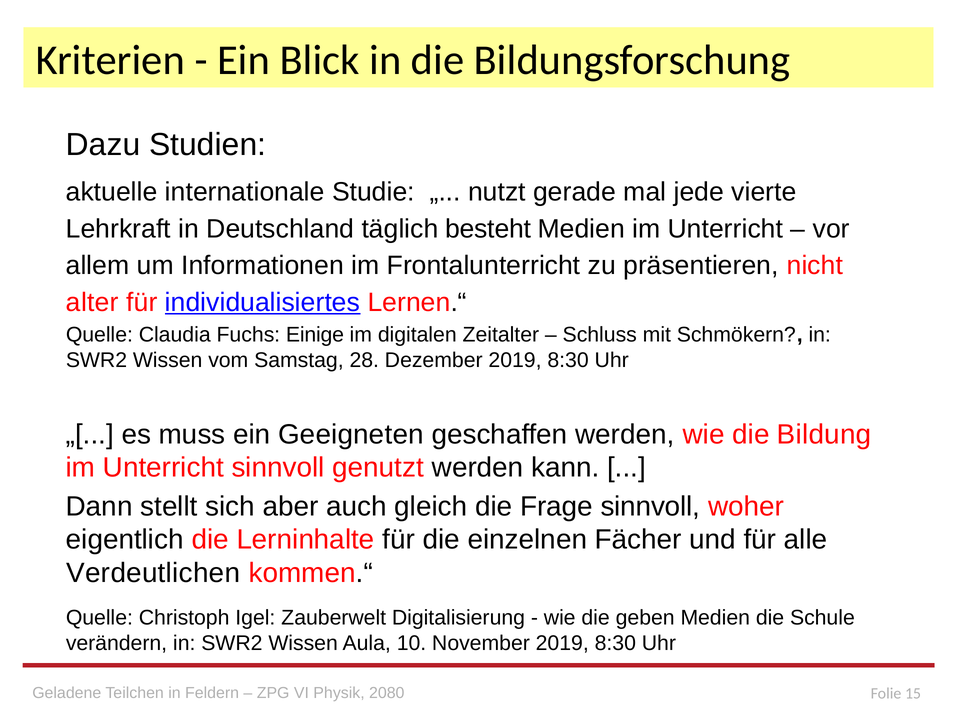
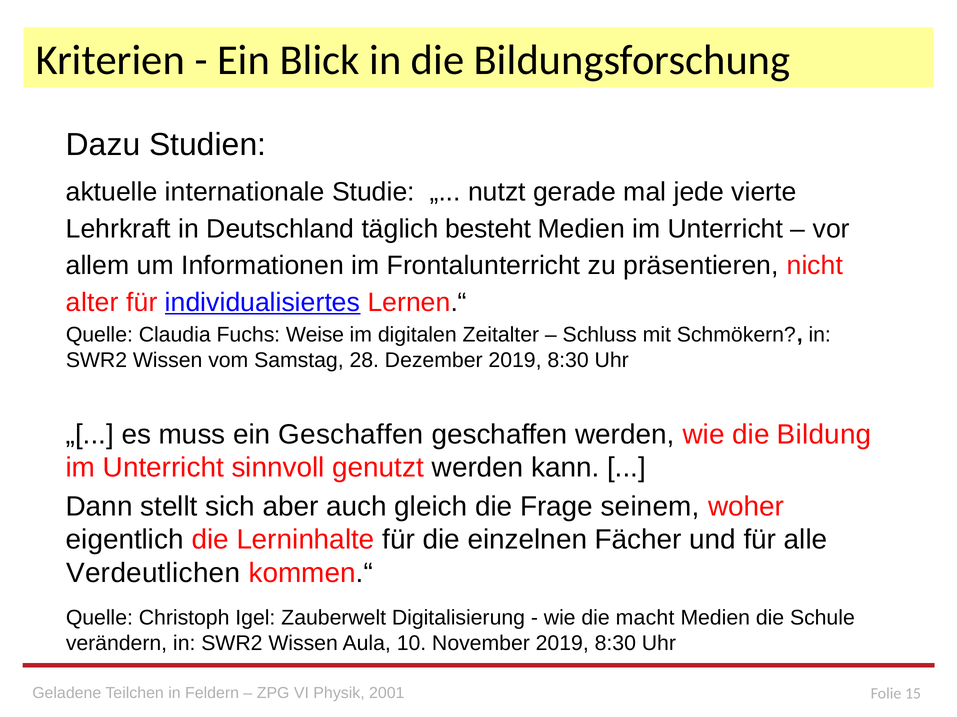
Einige: Einige -> Weise
ein Geeigneten: Geeigneten -> Geschaffen
Frage sinnvoll: sinnvoll -> seinem
geben: geben -> macht
2080: 2080 -> 2001
